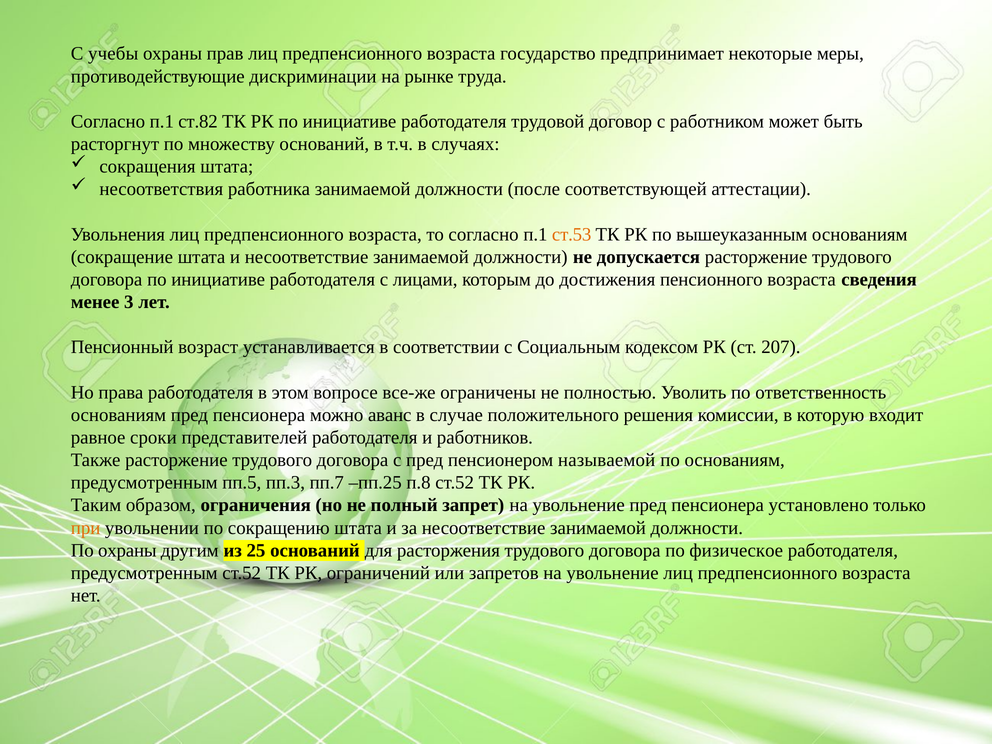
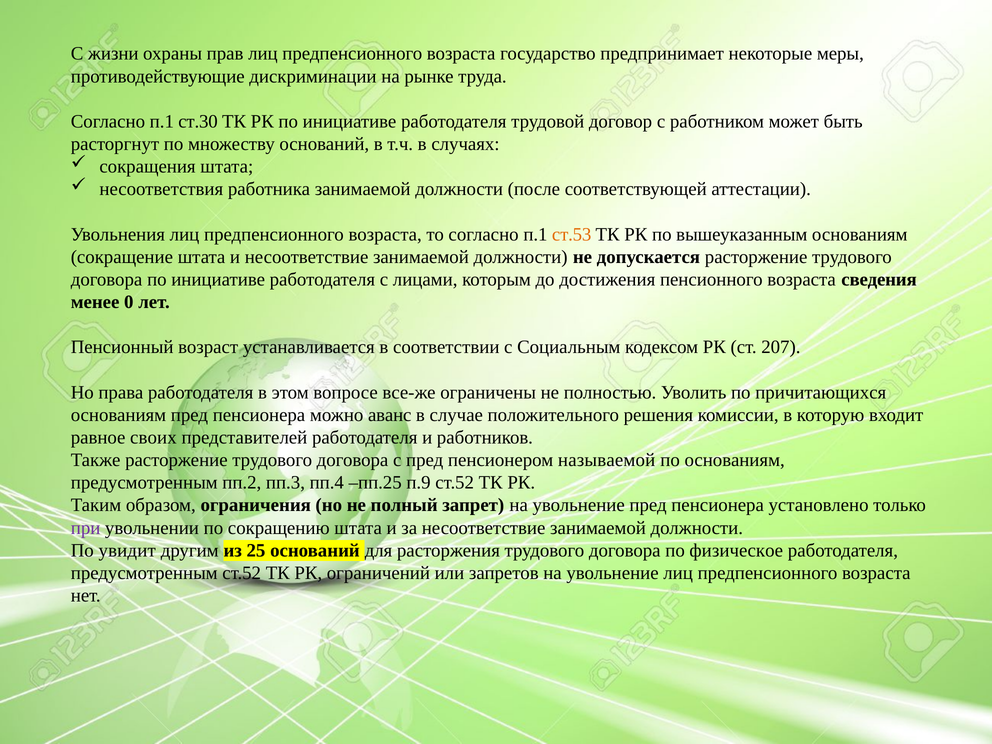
учебы: учебы -> жизни
ст.82: ст.82 -> ст.30
3: 3 -> 0
ответственность: ответственность -> причитающихся
сроки: сроки -> своих
пп.5: пп.5 -> пп.2
пп.7: пп.7 -> пп.4
п.8: п.8 -> п.9
при colour: orange -> purple
По охраны: охраны -> увидит
